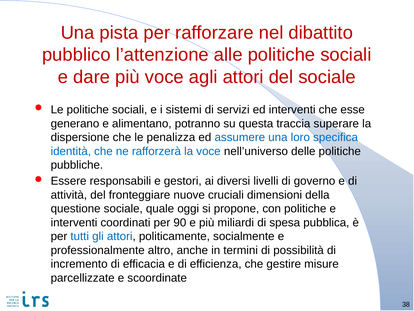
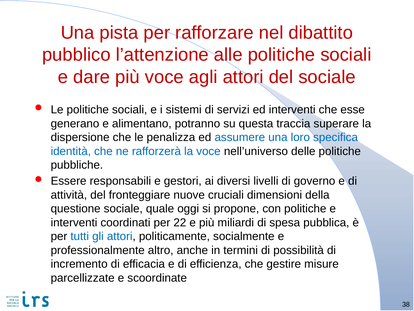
90: 90 -> 22
